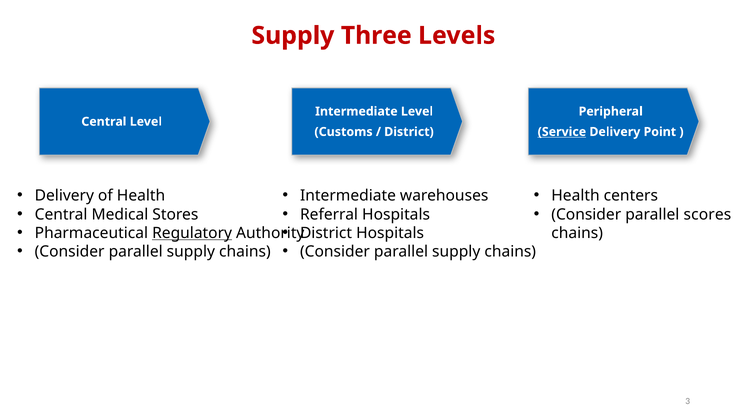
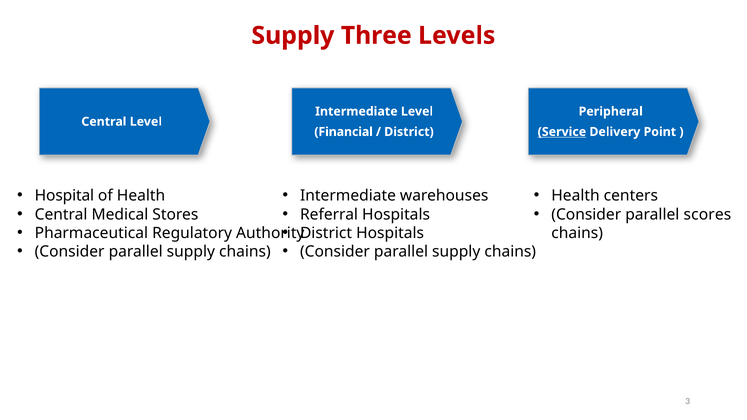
Customs: Customs -> Financial
Delivery at (64, 196): Delivery -> Hospital
Regulatory underline: present -> none
